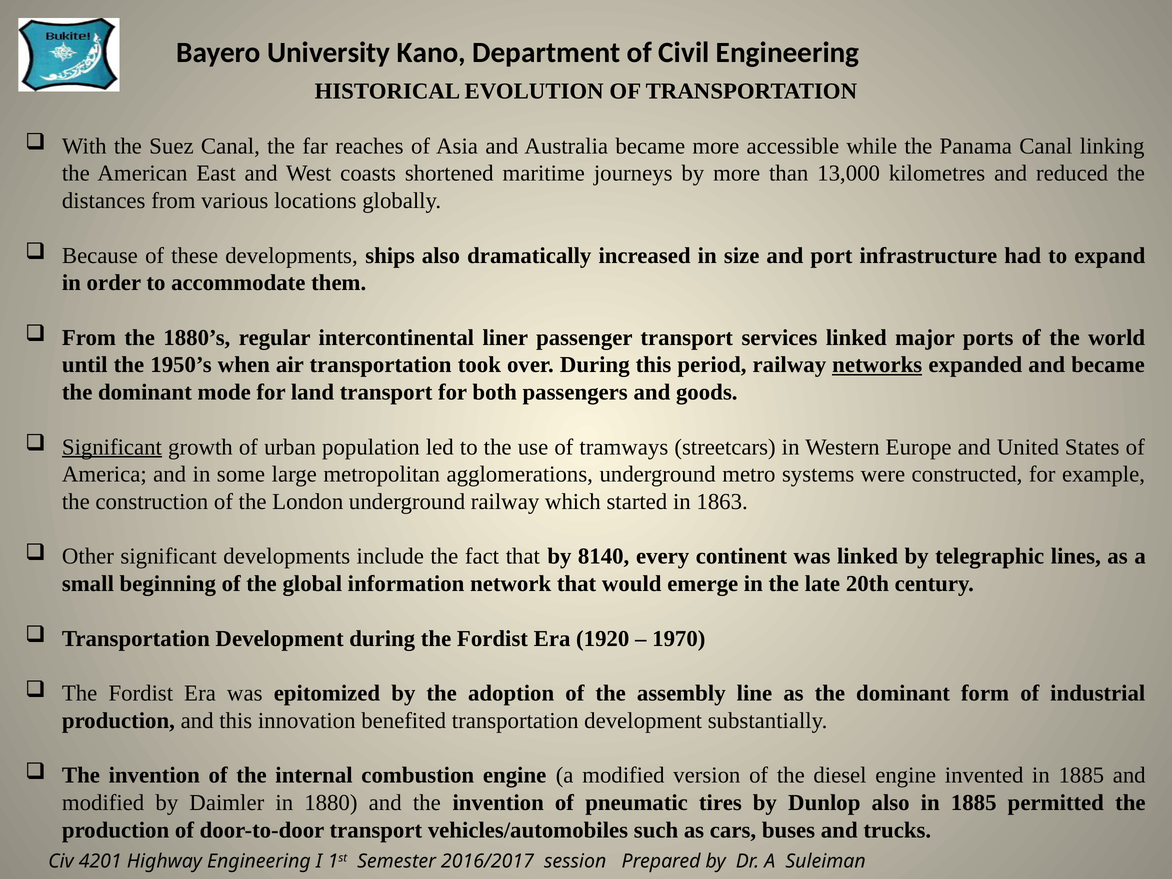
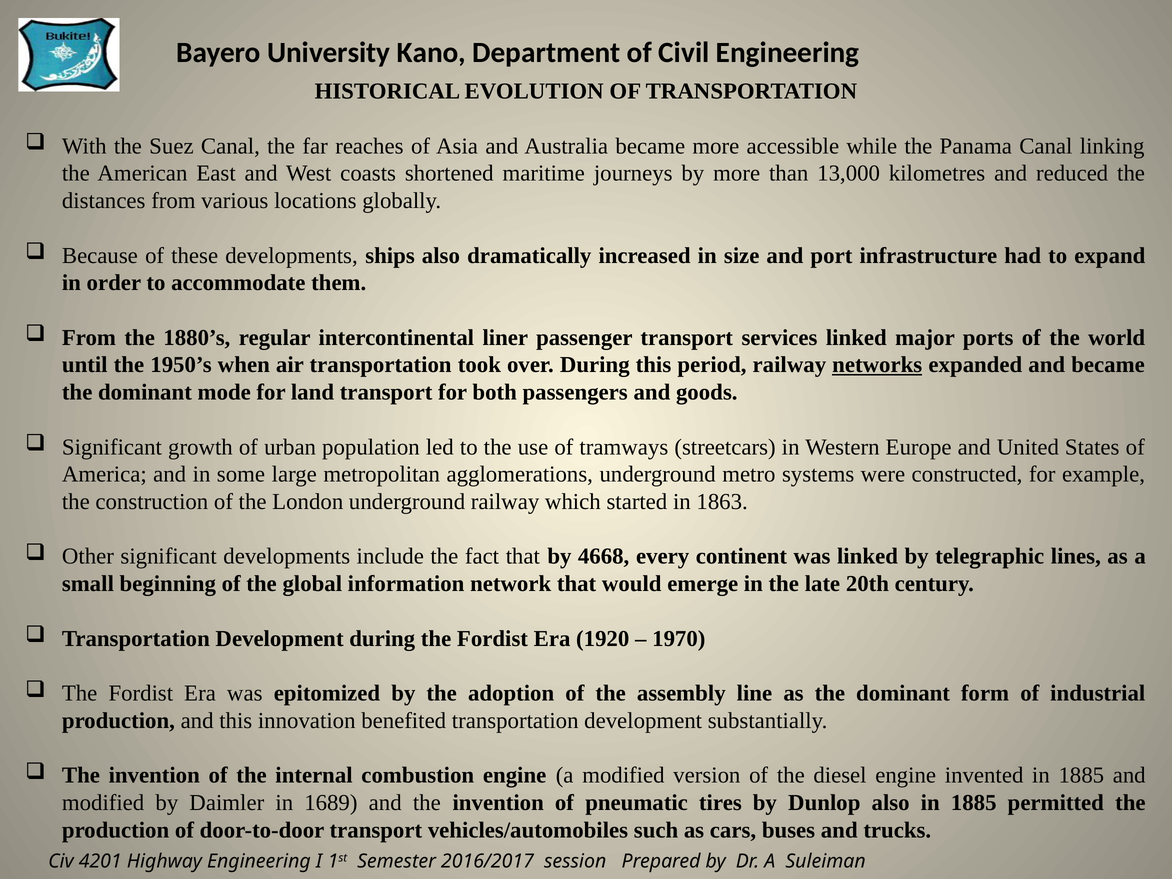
Significant at (112, 447) underline: present -> none
8140: 8140 -> 4668
1880: 1880 -> 1689
